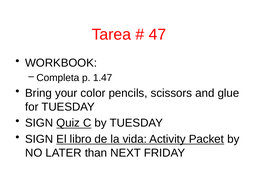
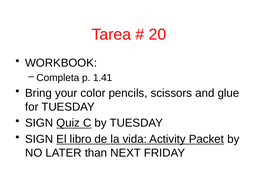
47: 47 -> 20
1.47: 1.47 -> 1.41
